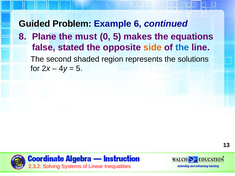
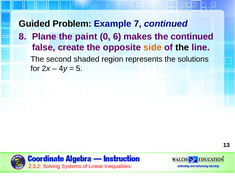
6: 6 -> 7
must: must -> paint
0 5: 5 -> 6
the equations: equations -> continued
stated: stated -> create
the at (182, 48) colour: blue -> black
